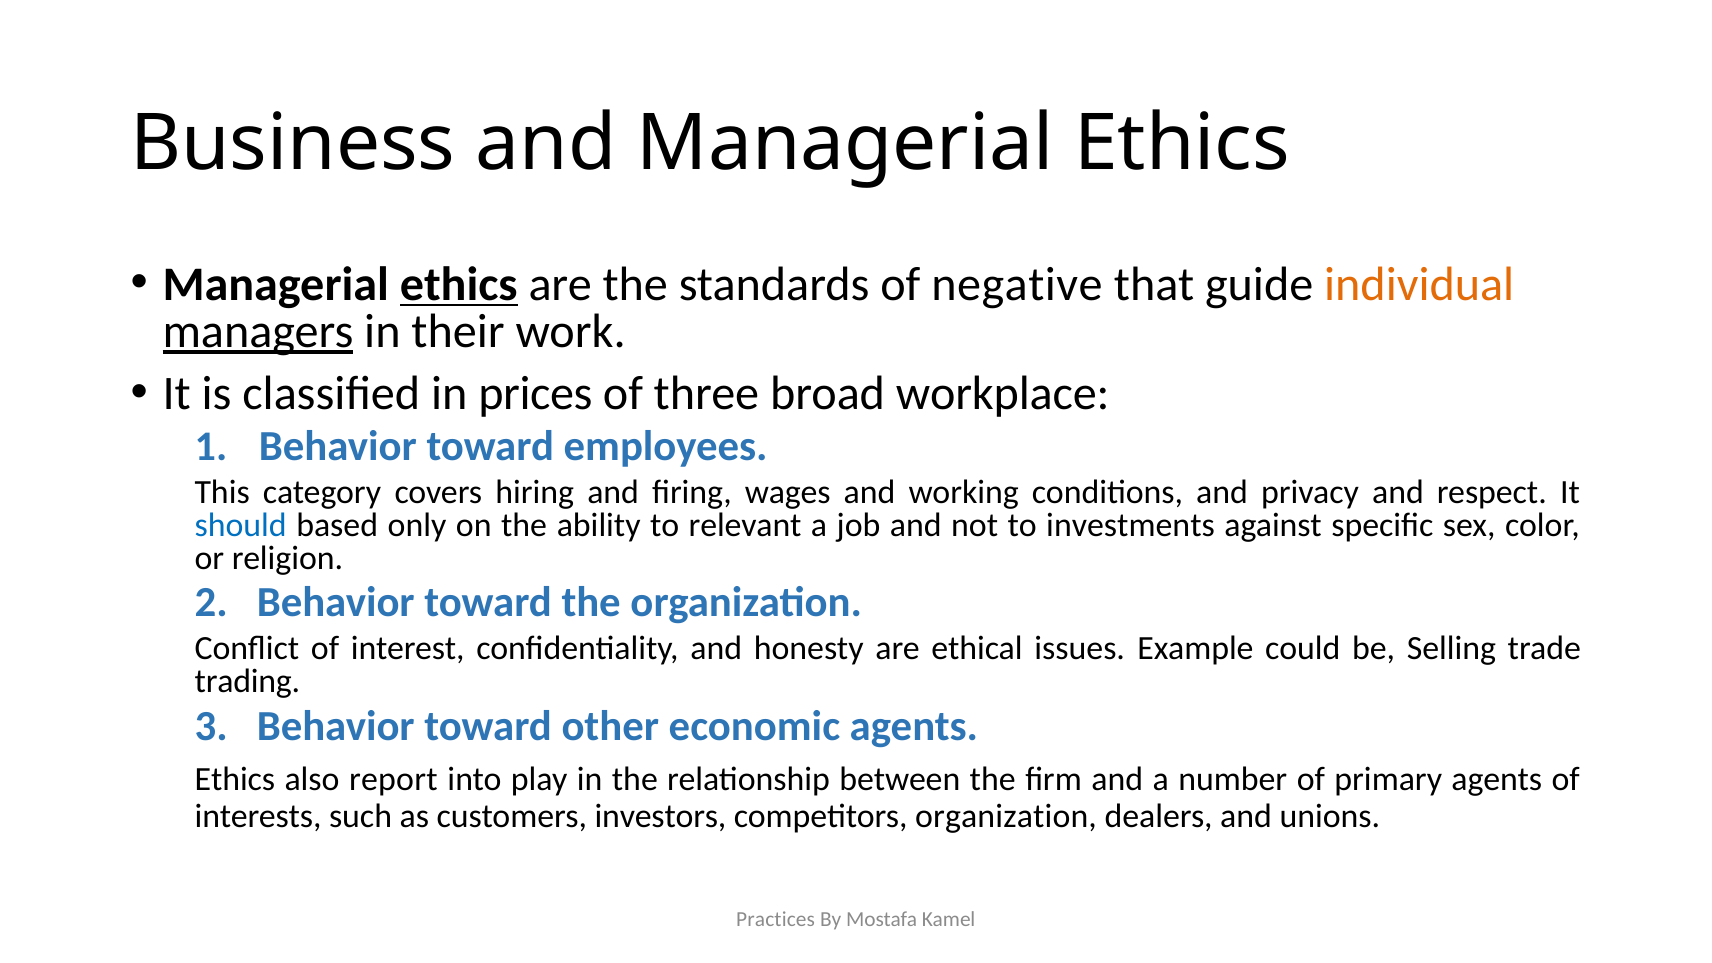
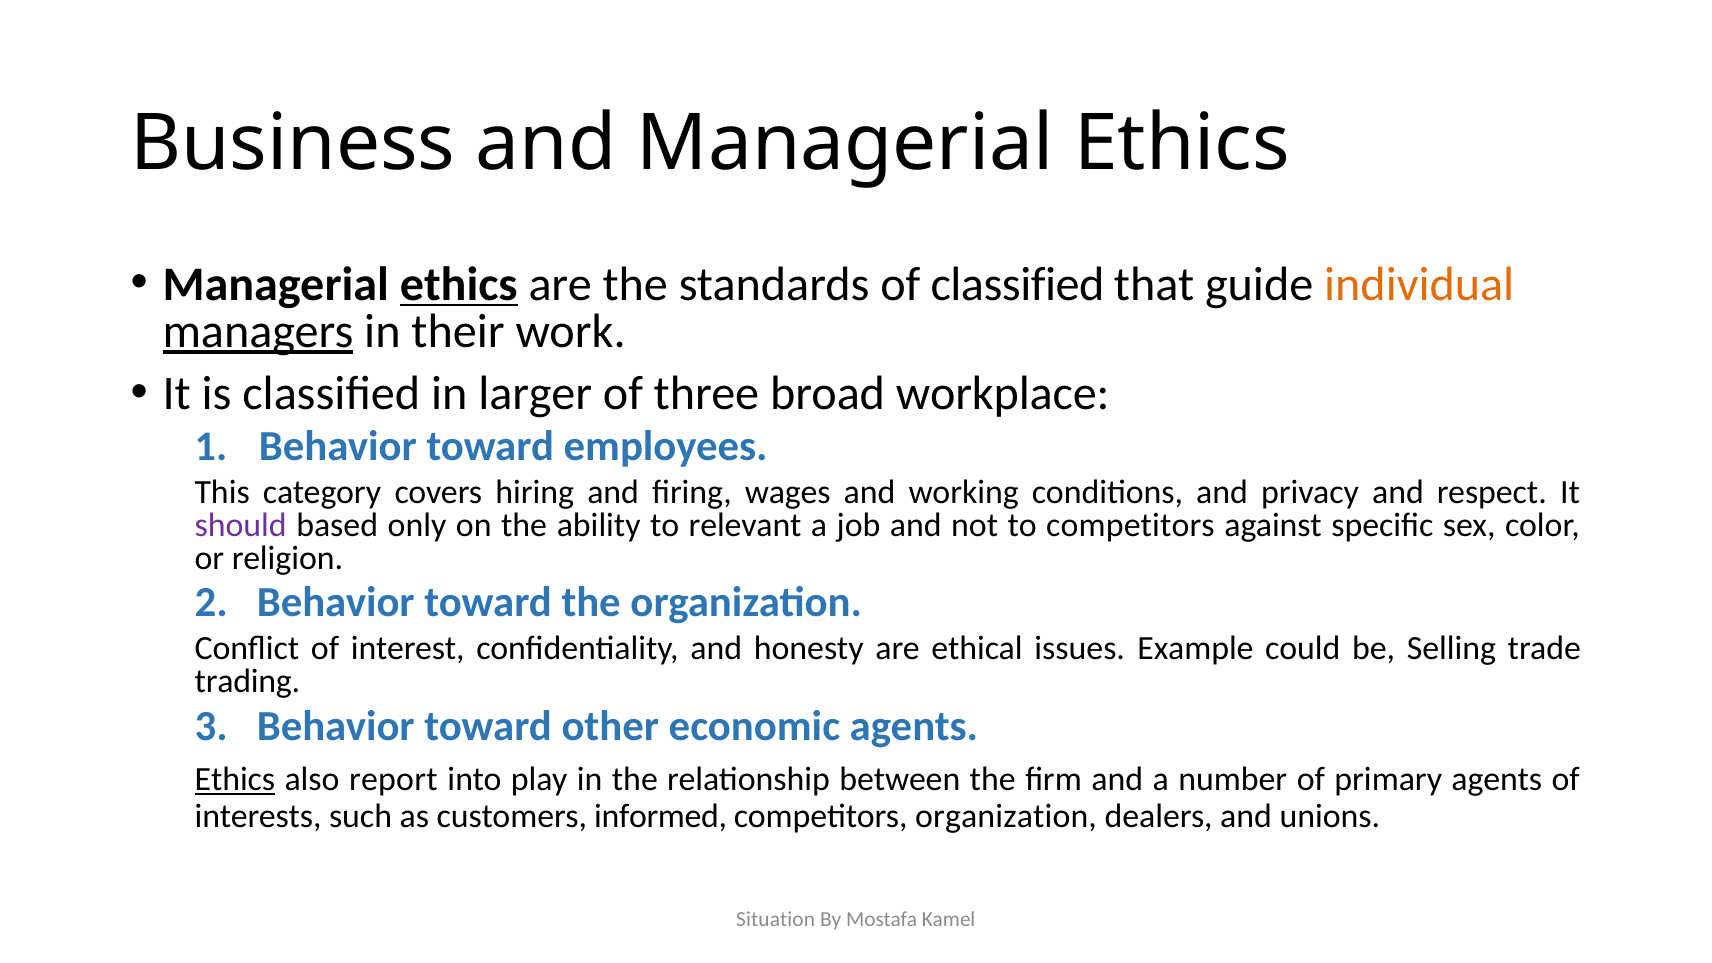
of negative: negative -> classified
prices: prices -> larger
should colour: blue -> purple
to investments: investments -> competitors
Ethics at (235, 779) underline: none -> present
investors: investors -> informed
Practices: Practices -> Situation
